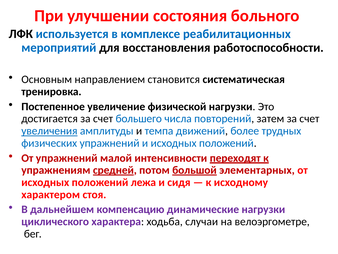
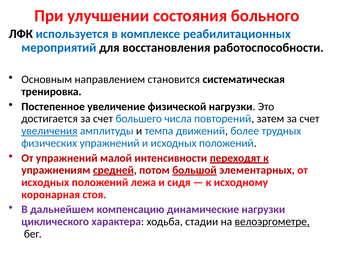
характером: характером -> коронарная
случаи: случаи -> стадии
велоэргометре underline: none -> present
